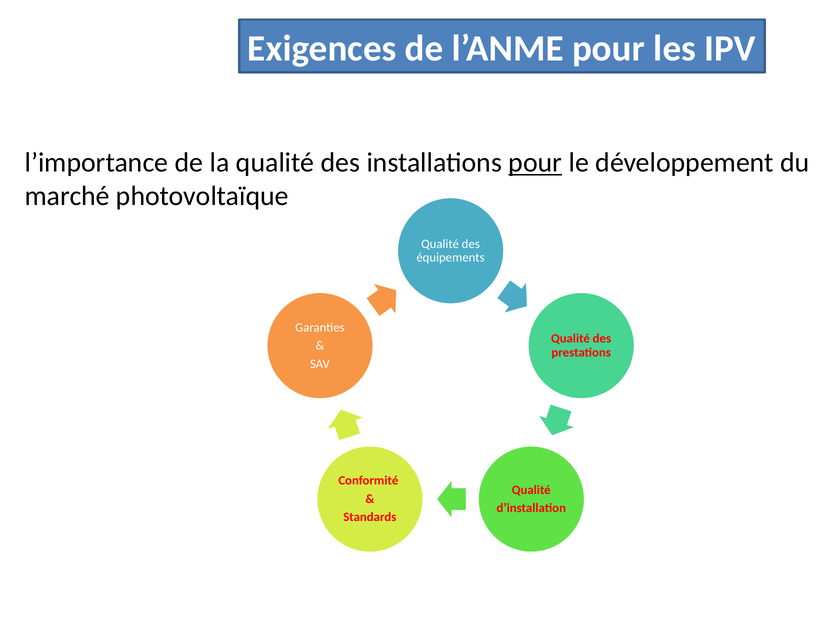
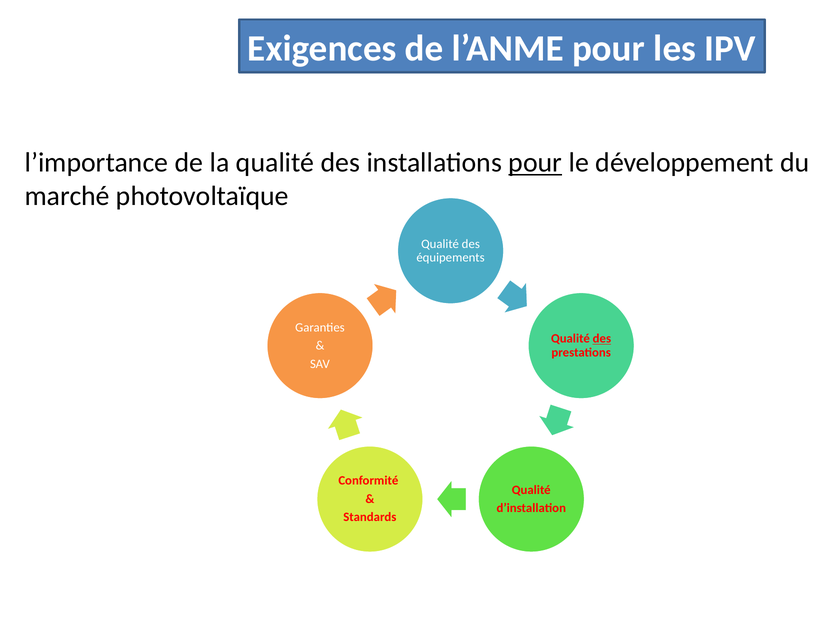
des at (602, 339) underline: none -> present
